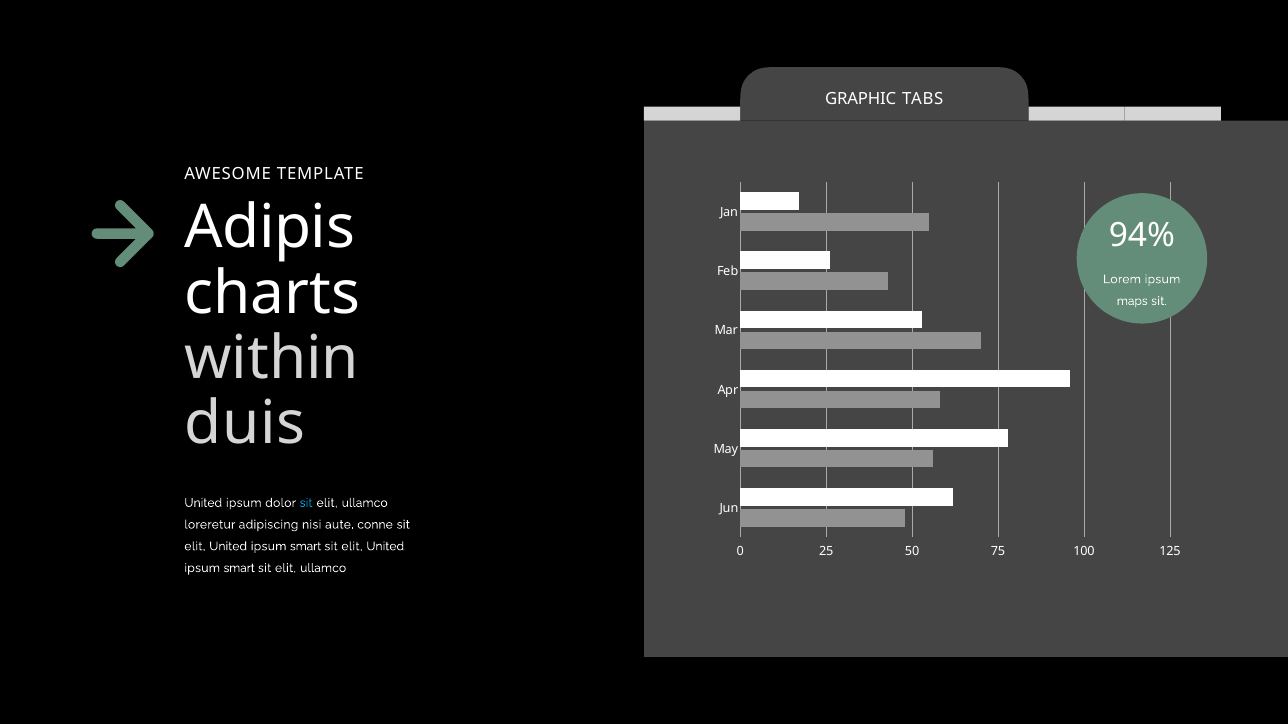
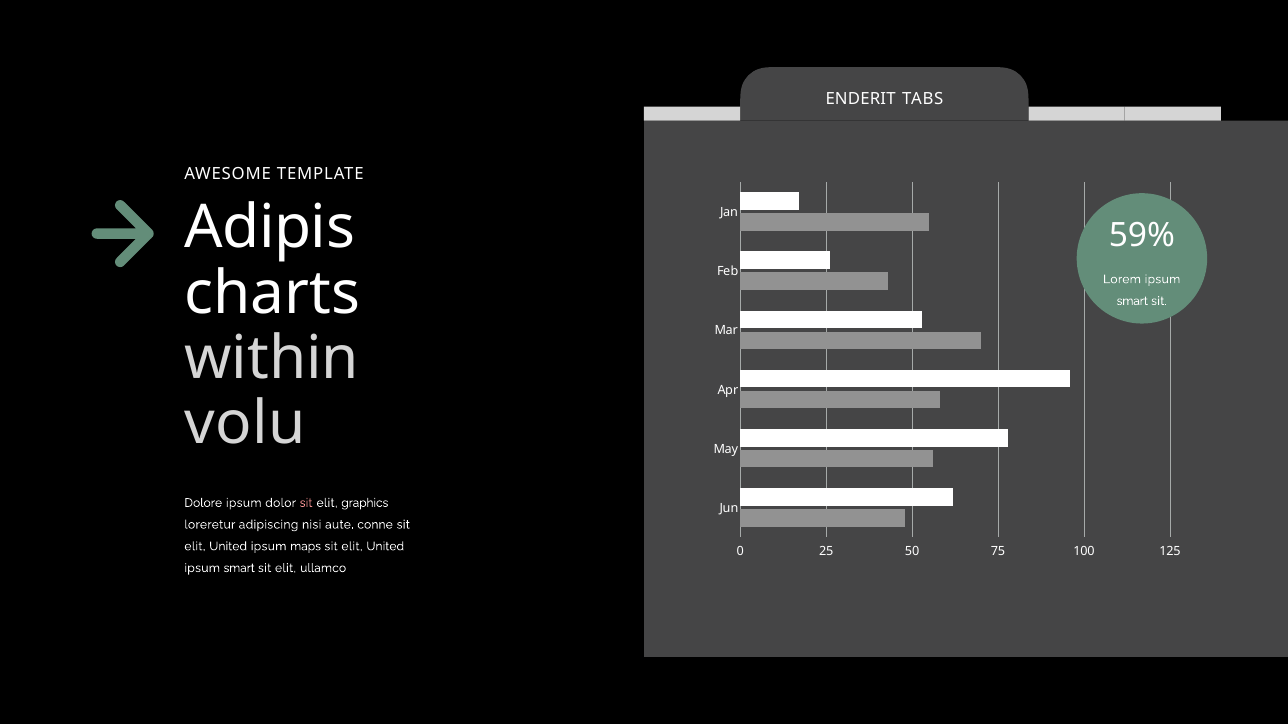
GRAPHIC: GRAPHIC -> ENDERIT
94%: 94% -> 59%
maps at (1132, 301): maps -> smart
duis: duis -> volu
United at (203, 503): United -> Dolore
sit at (306, 503) colour: light blue -> pink
ullamco at (365, 503): ullamco -> graphics
smart at (306, 547): smart -> maps
